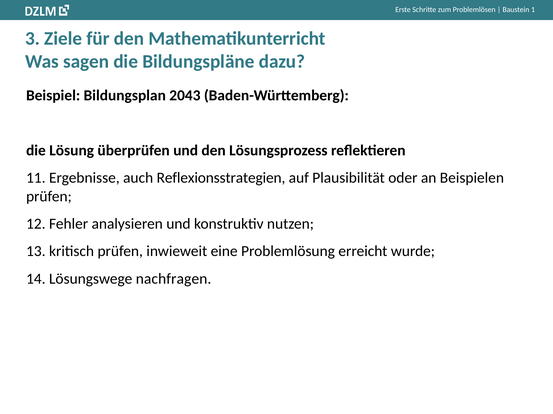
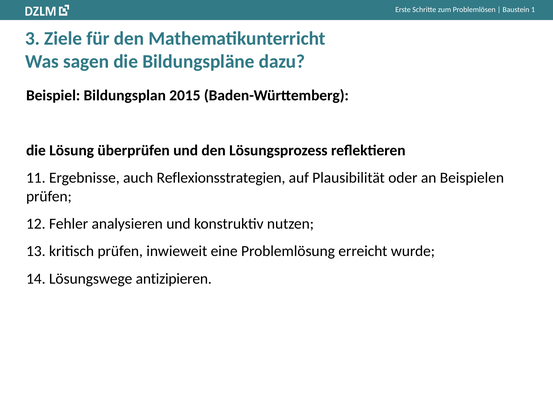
2043: 2043 -> 2015
nachfragen: nachfragen -> antizipieren
